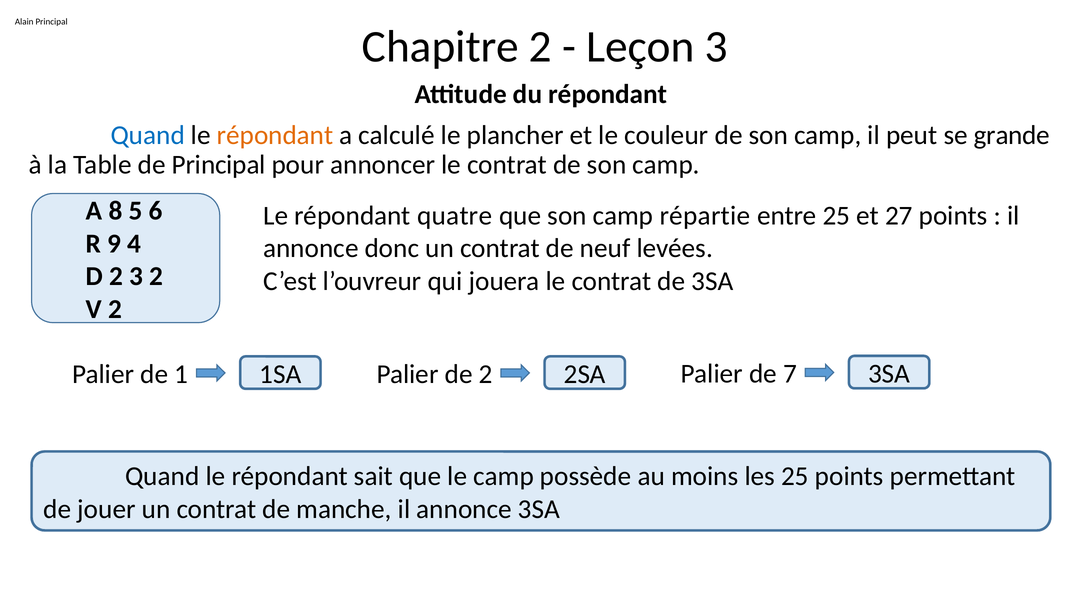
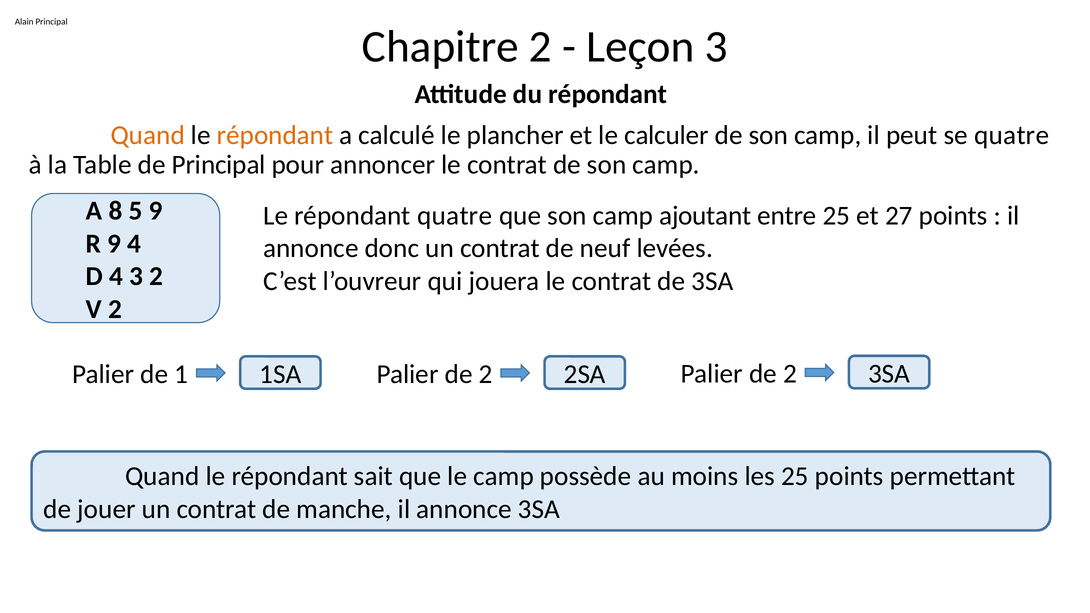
Quand at (148, 135) colour: blue -> orange
couleur: couleur -> calculer
se grande: grande -> quatre
5 6: 6 -> 9
répartie: répartie -> ajoutant
2 at (116, 276): 2 -> 4
2SA Palier de 7: 7 -> 2
